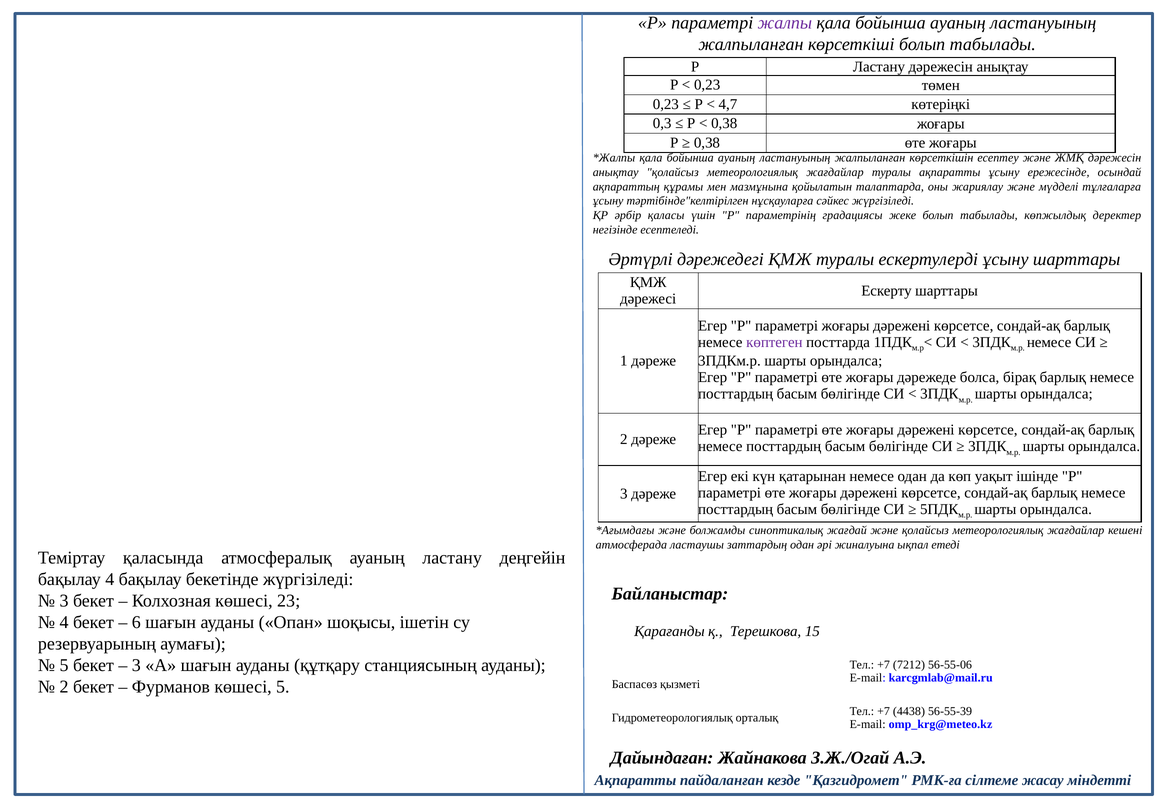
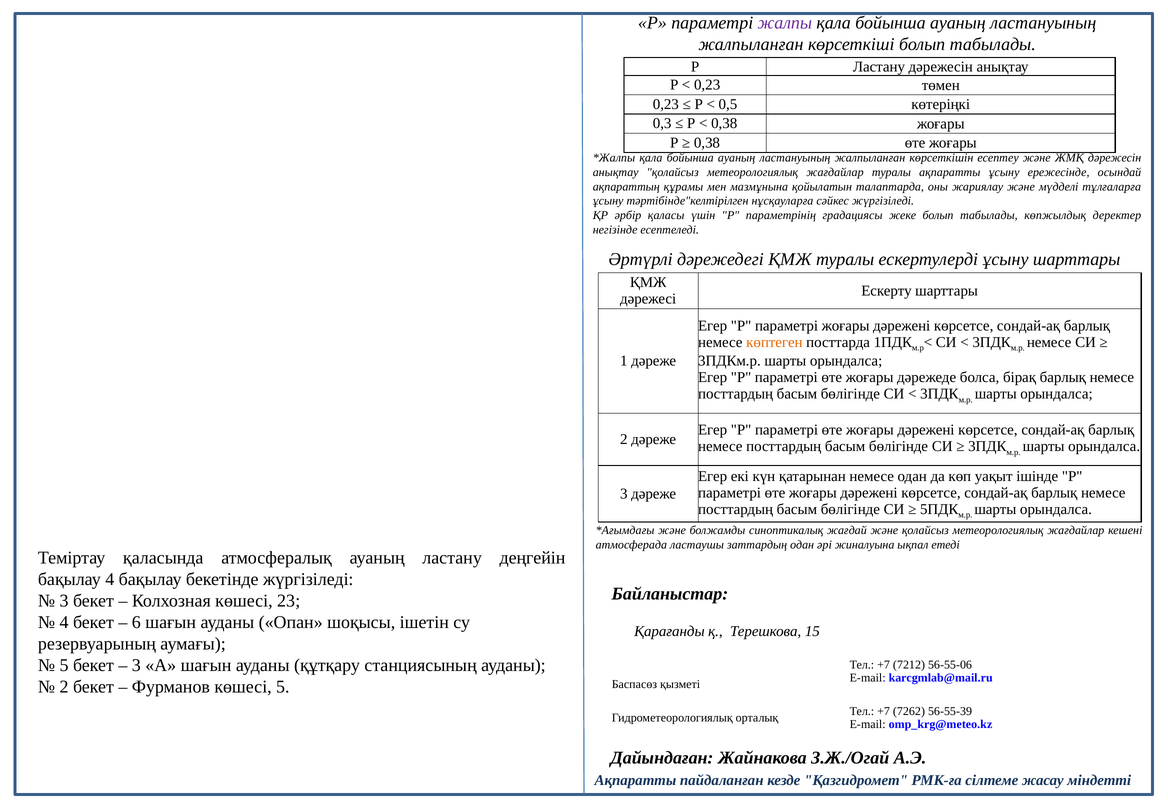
4,7: 4,7 -> 0,5
көптеген colour: purple -> orange
4438: 4438 -> 7262
